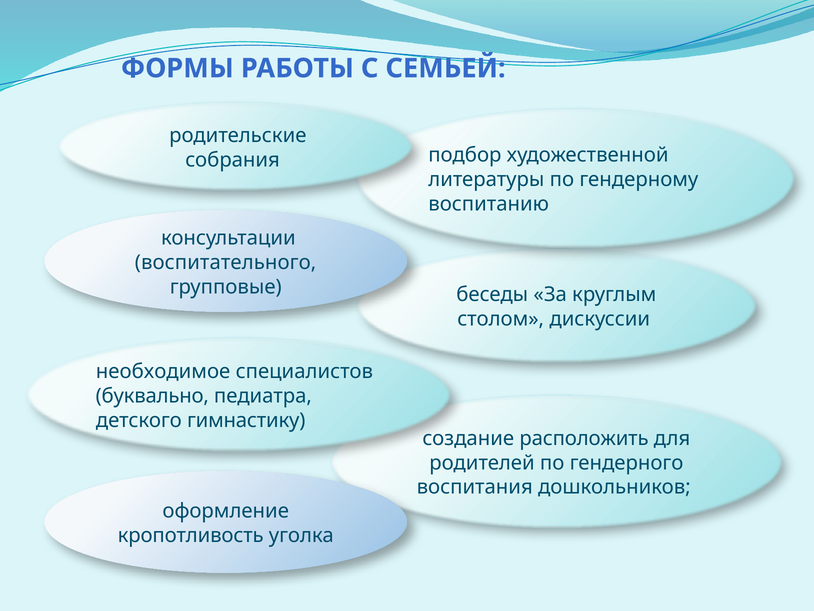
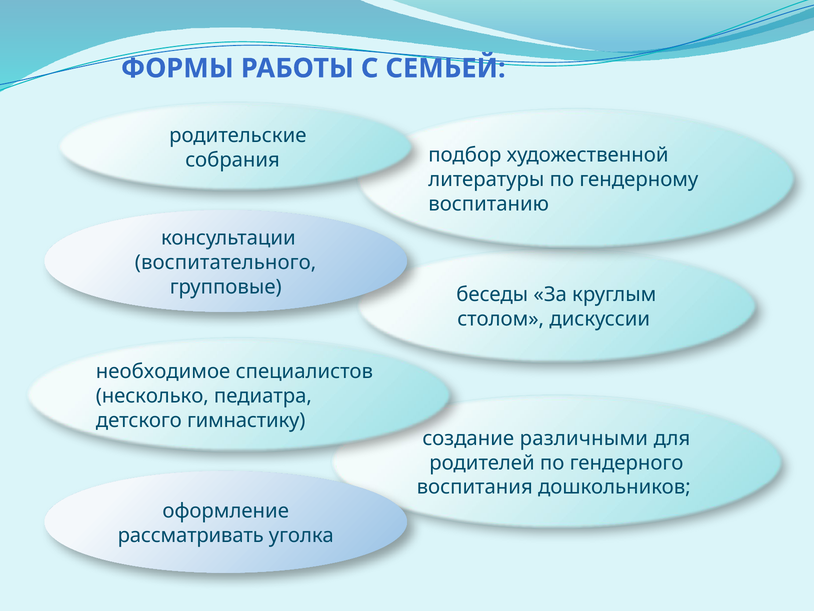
буквально: буквально -> несколько
расположить: расположить -> различными
кропотливость: кропотливость -> рассматривать
